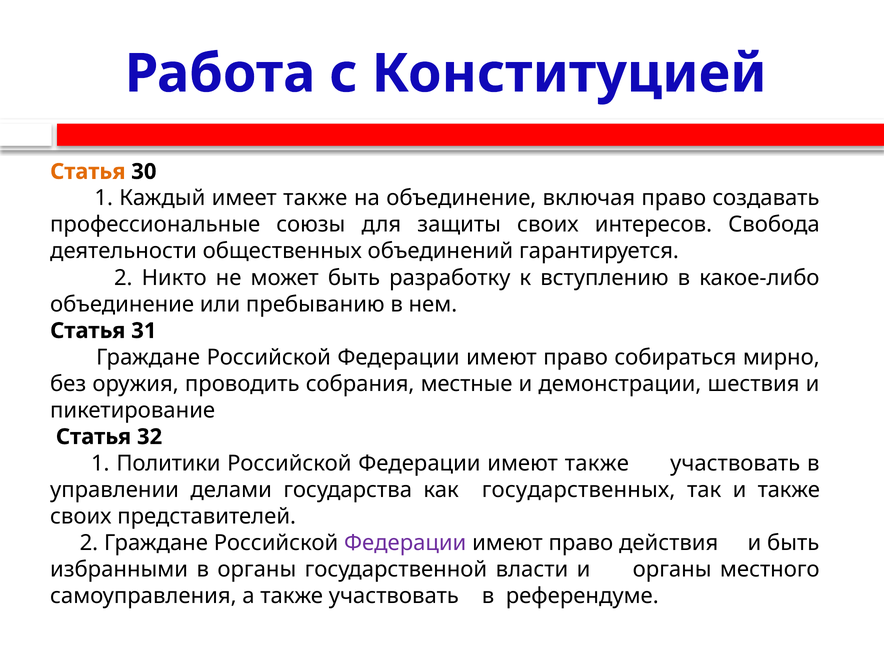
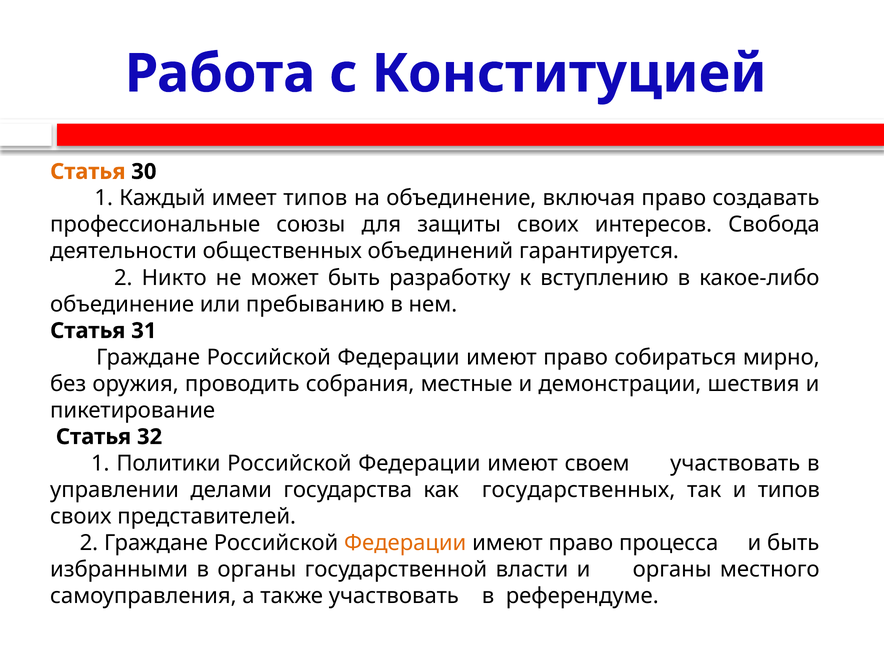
имеет также: также -> типов
имеют также: также -> своем
и также: также -> типов
Федерации at (405, 543) colour: purple -> orange
действия: действия -> процесса
